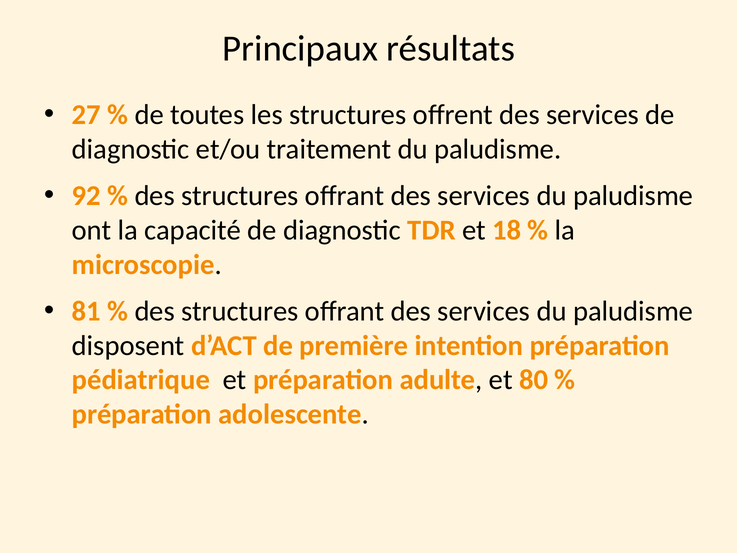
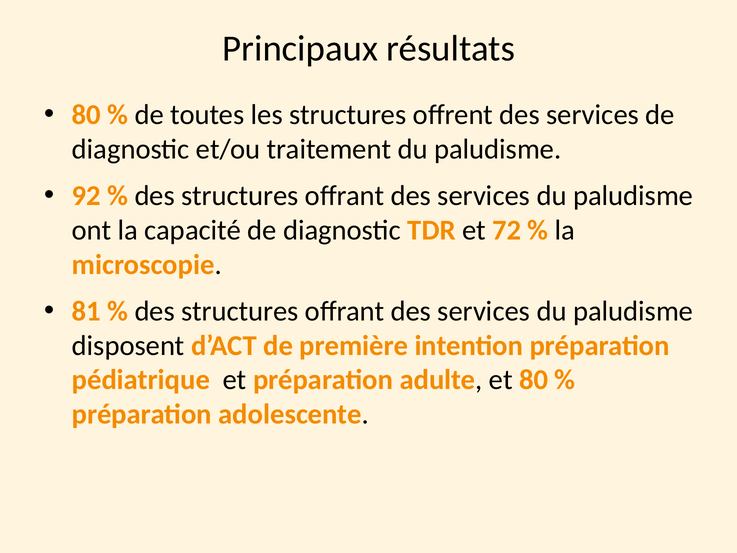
27 at (86, 115): 27 -> 80
18: 18 -> 72
